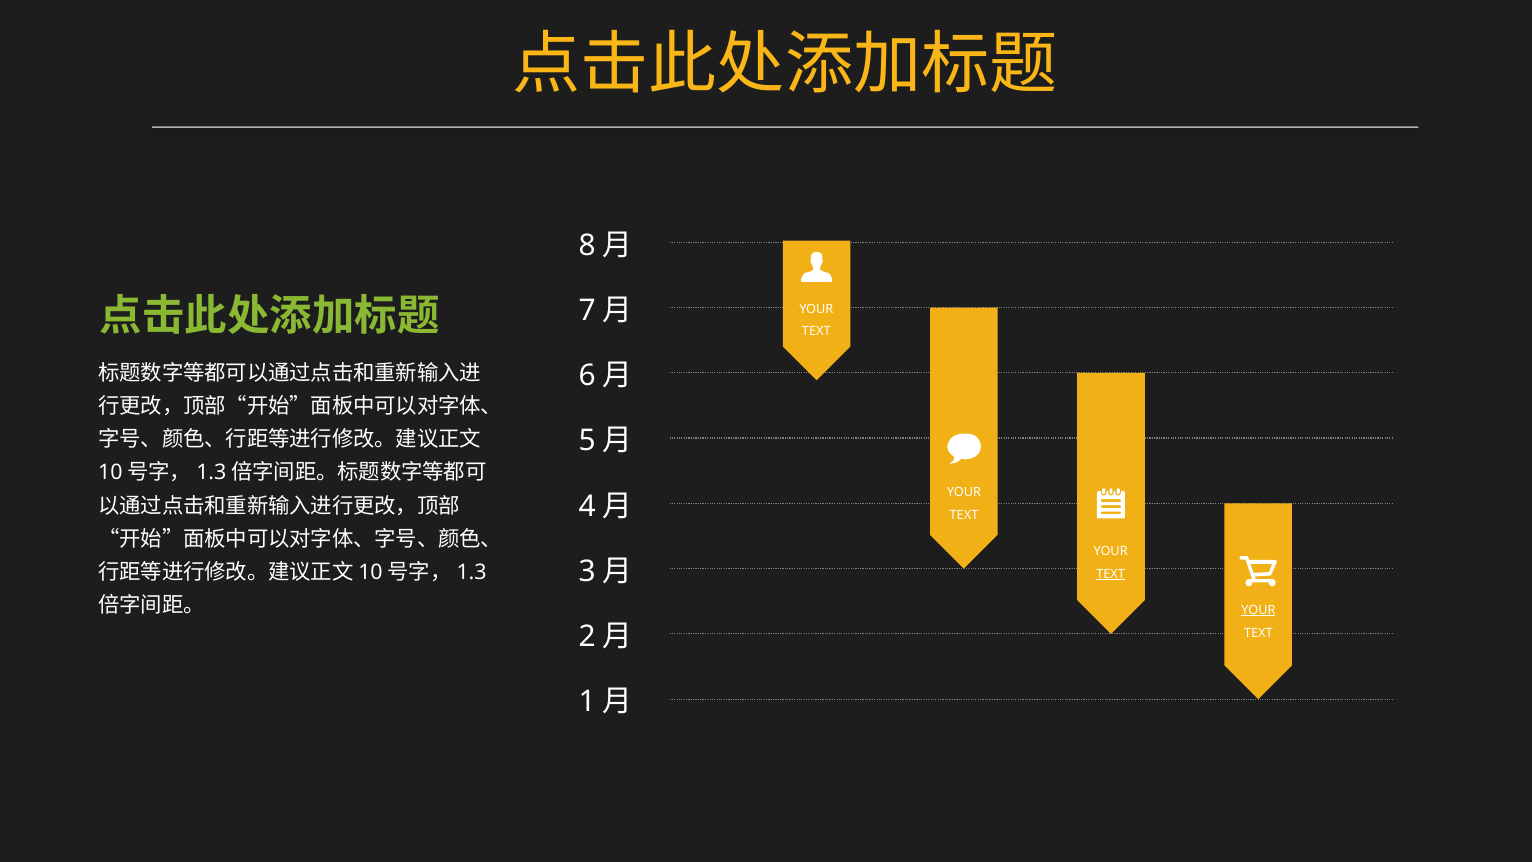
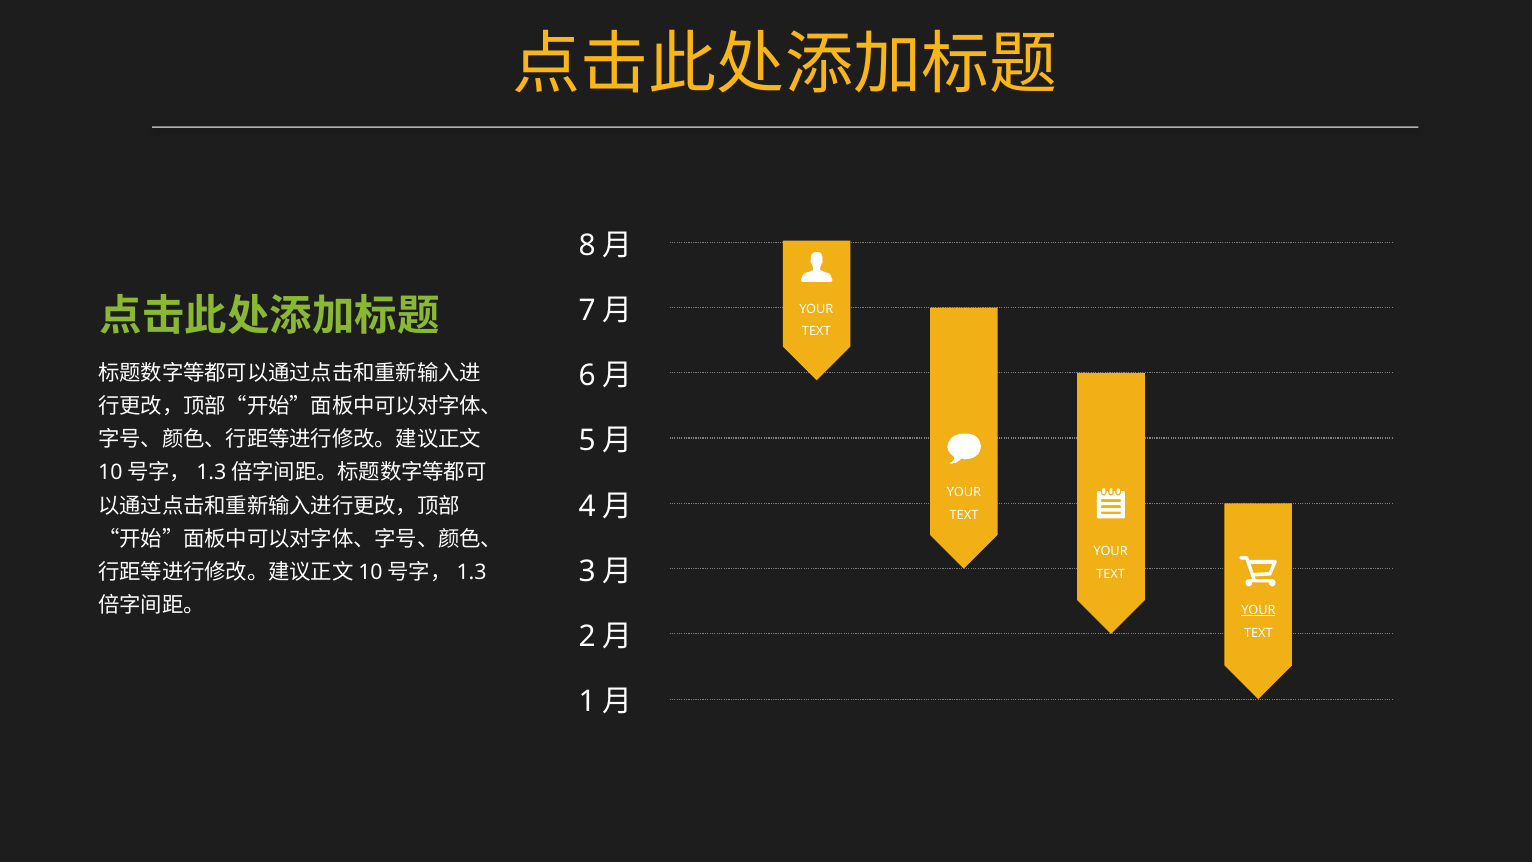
TEXT at (1111, 574) underline: present -> none
